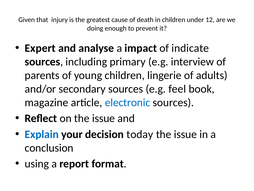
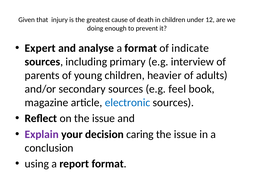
a impact: impact -> format
lingerie: lingerie -> heavier
Explain colour: blue -> purple
today: today -> caring
